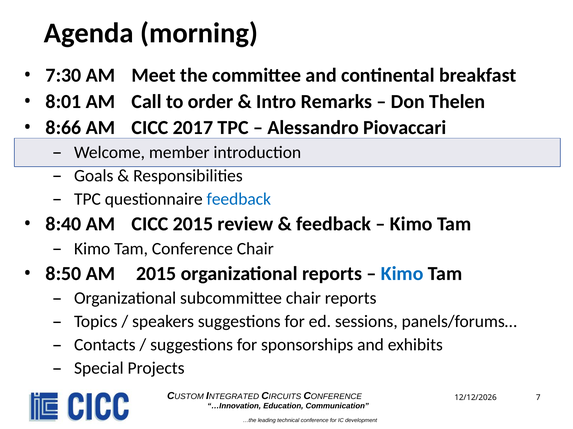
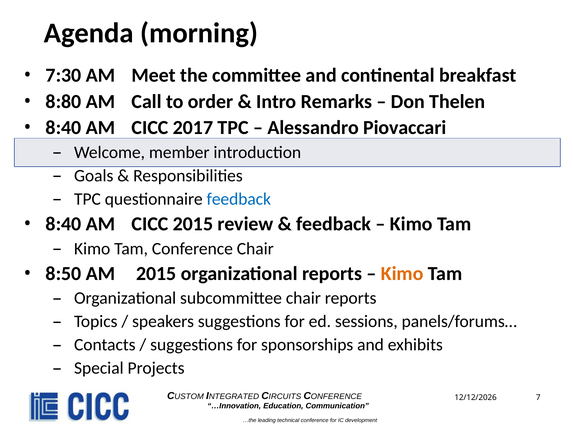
8:01: 8:01 -> 8:80
8:66 at (63, 128): 8:66 -> 8:40
Kimo at (402, 274) colour: blue -> orange
